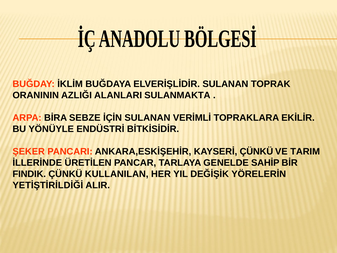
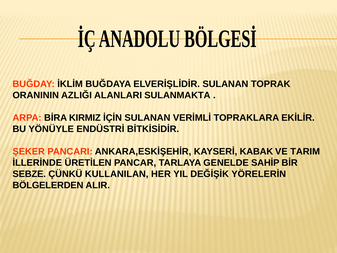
SEBZE: SEBZE -> KIRMIZ
KAYSERİ ÇÜNKÜ: ÇÜNKÜ -> KABAK
FINDIK: FINDIK -> SEBZE
YETİŞTİRİLDİĞİ: YETİŞTİRİLDİĞİ -> BÖLGELERDEN
